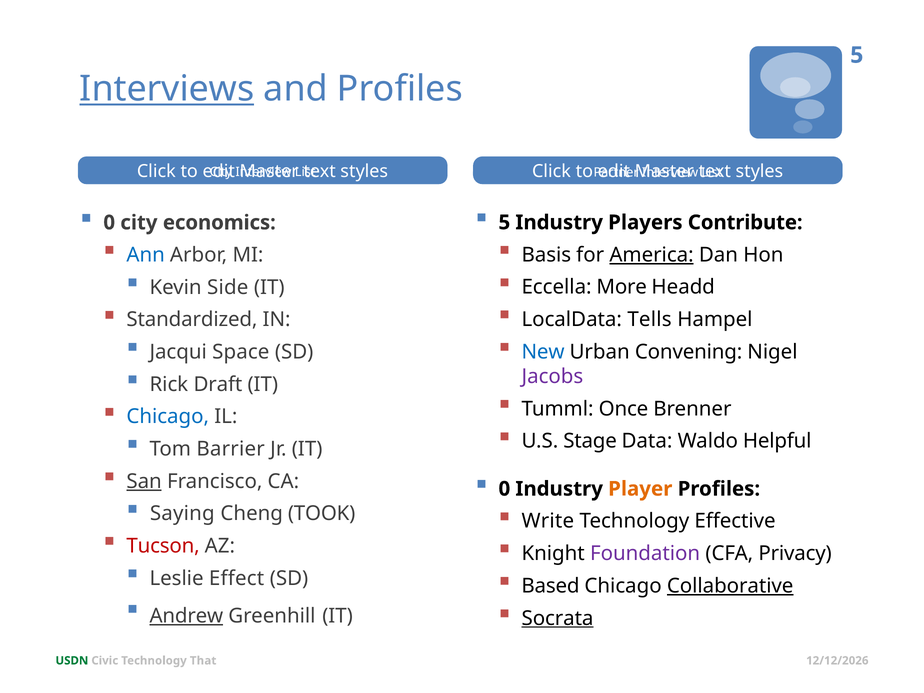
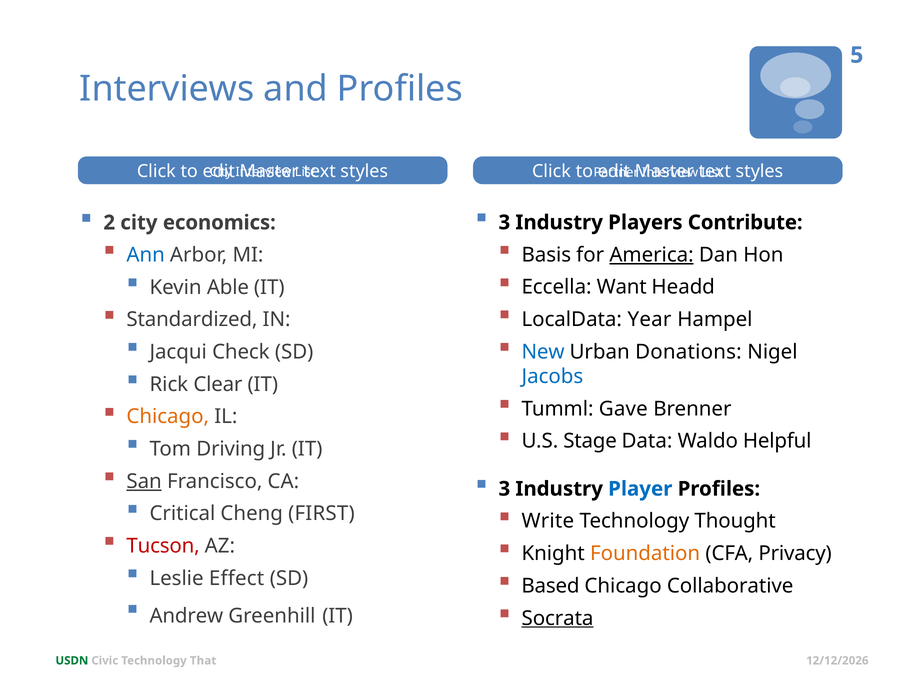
Interviews underline: present -> none
5 at (504, 222): 5 -> 3
0 at (109, 223): 0 -> 2
More: More -> Want
Side: Side -> Able
Tells: Tells -> Year
Convening: Convening -> Donations
Space: Space -> Check
Draft: Draft -> Clear
Jacobs colour: purple -> blue
Once: Once -> Gave
Chicago at (168, 417) colour: blue -> orange
Barrier: Barrier -> Driving
0 at (504, 489): 0 -> 3
Player colour: orange -> blue
Saying: Saying -> Critical
TOOK: TOOK -> FIRST
Effective: Effective -> Thought
Foundation colour: purple -> orange
Collaborative underline: present -> none
Andrew underline: present -> none
